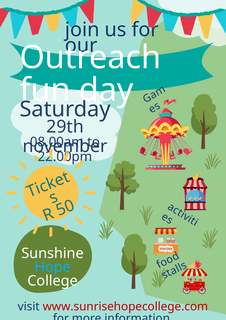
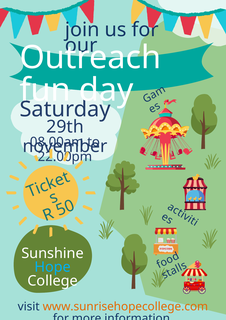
www.sunrisehopecollege.com colour: red -> orange
